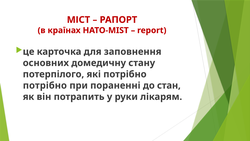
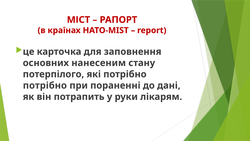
домедичну: домедичну -> нанесеним
стан: стан -> дані
